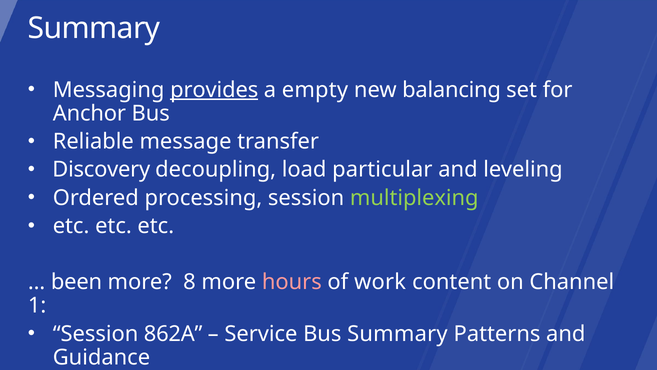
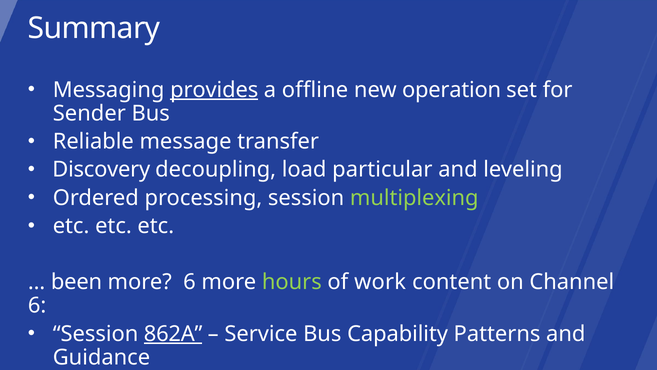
empty: empty -> offline
balancing: balancing -> operation
Anchor: Anchor -> Sender
more 8: 8 -> 6
hours colour: pink -> light green
1 at (37, 305): 1 -> 6
862A underline: none -> present
Bus Summary: Summary -> Capability
